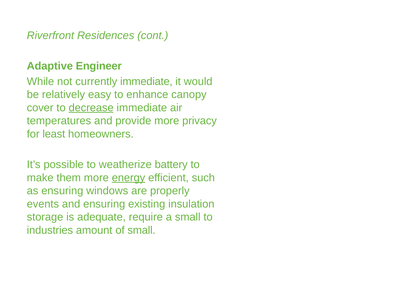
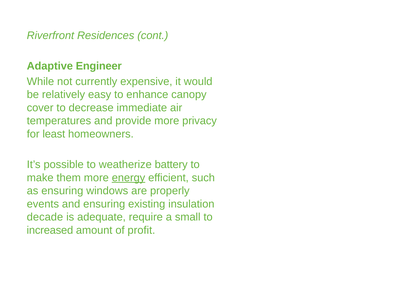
currently immediate: immediate -> expensive
decrease underline: present -> none
storage: storage -> decade
industries: industries -> increased
of small: small -> profit
